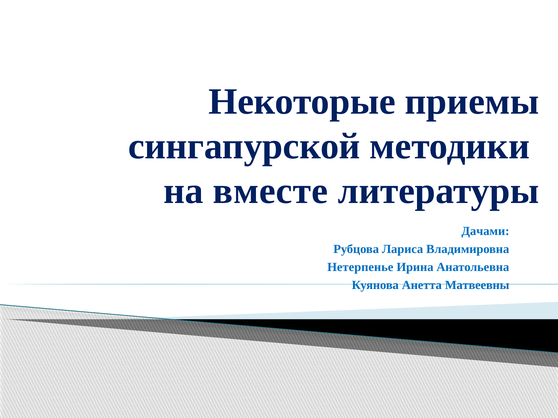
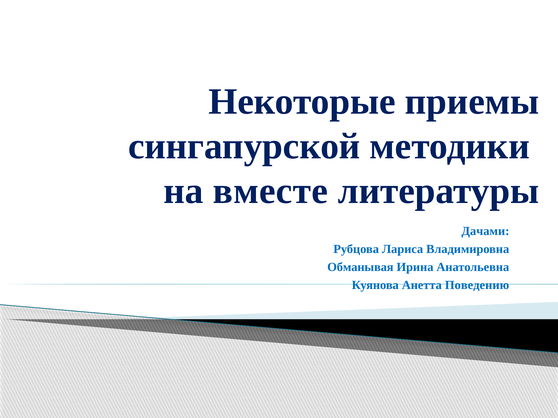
Нетерпенье: Нетерпенье -> Обманывая
Матвеевны: Матвеевны -> Поведению
